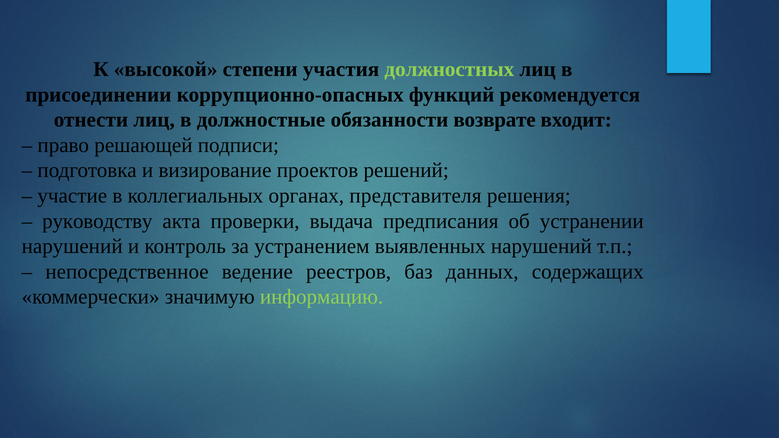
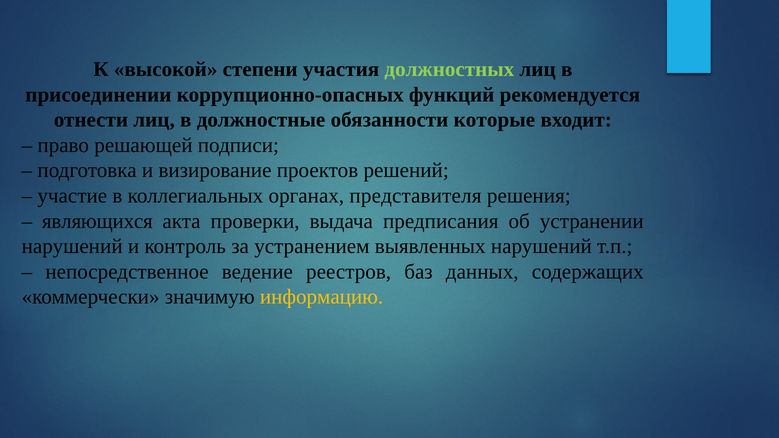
возврате: возврате -> которые
руководству: руководству -> являющихся
информацию colour: light green -> yellow
